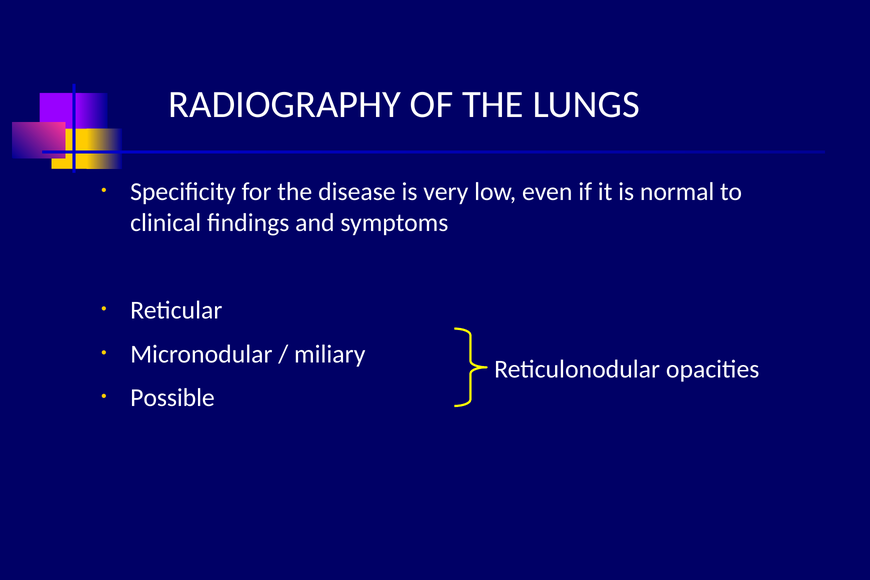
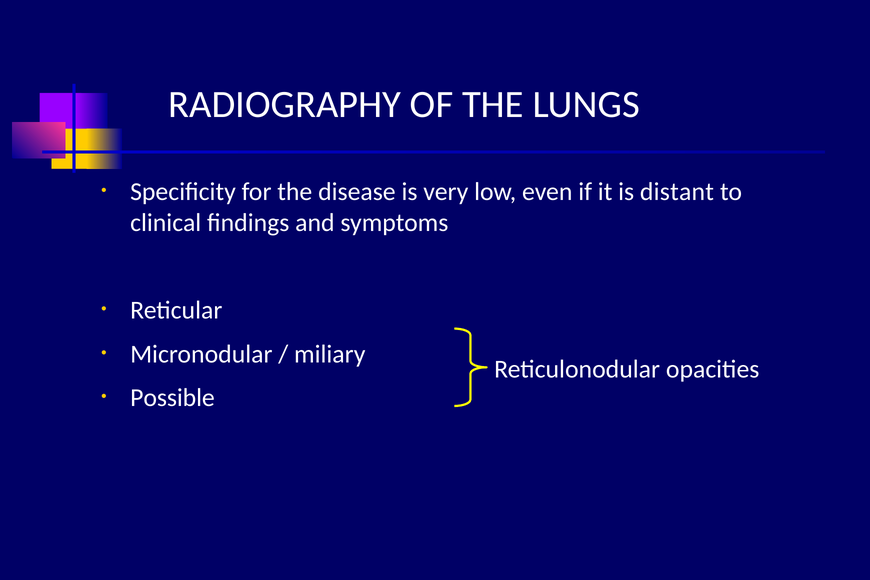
normal: normal -> distant
